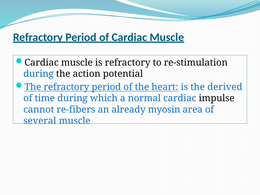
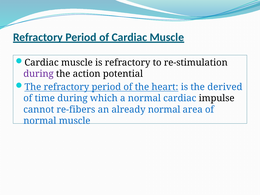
during at (38, 74) colour: blue -> purple
already myosin: myosin -> normal
several at (40, 121): several -> normal
